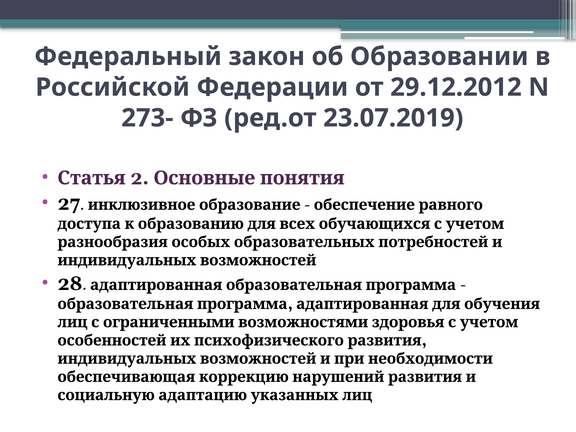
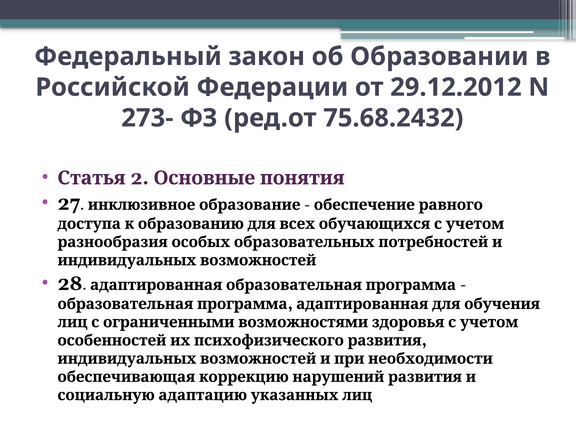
23.07.2019: 23.07.2019 -> 75.68.2432
